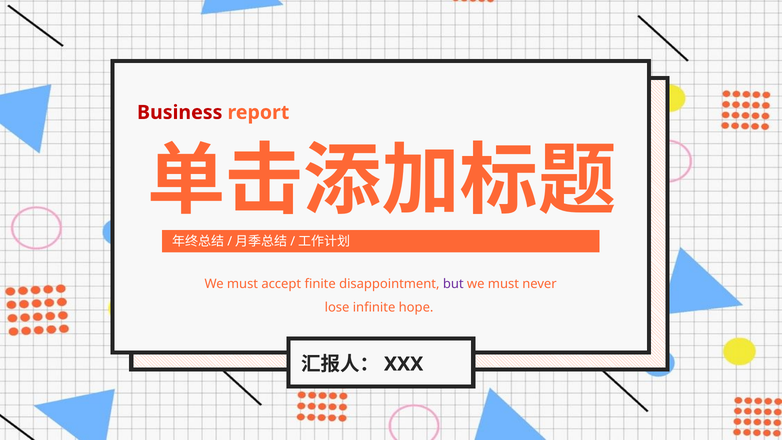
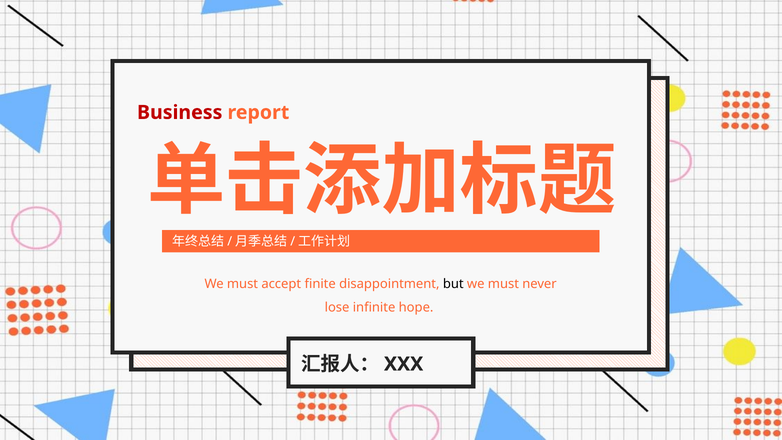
but colour: purple -> black
